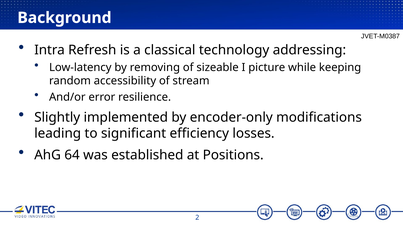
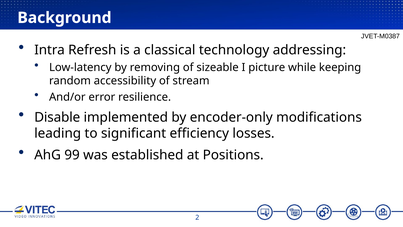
Slightly: Slightly -> Disable
64: 64 -> 99
